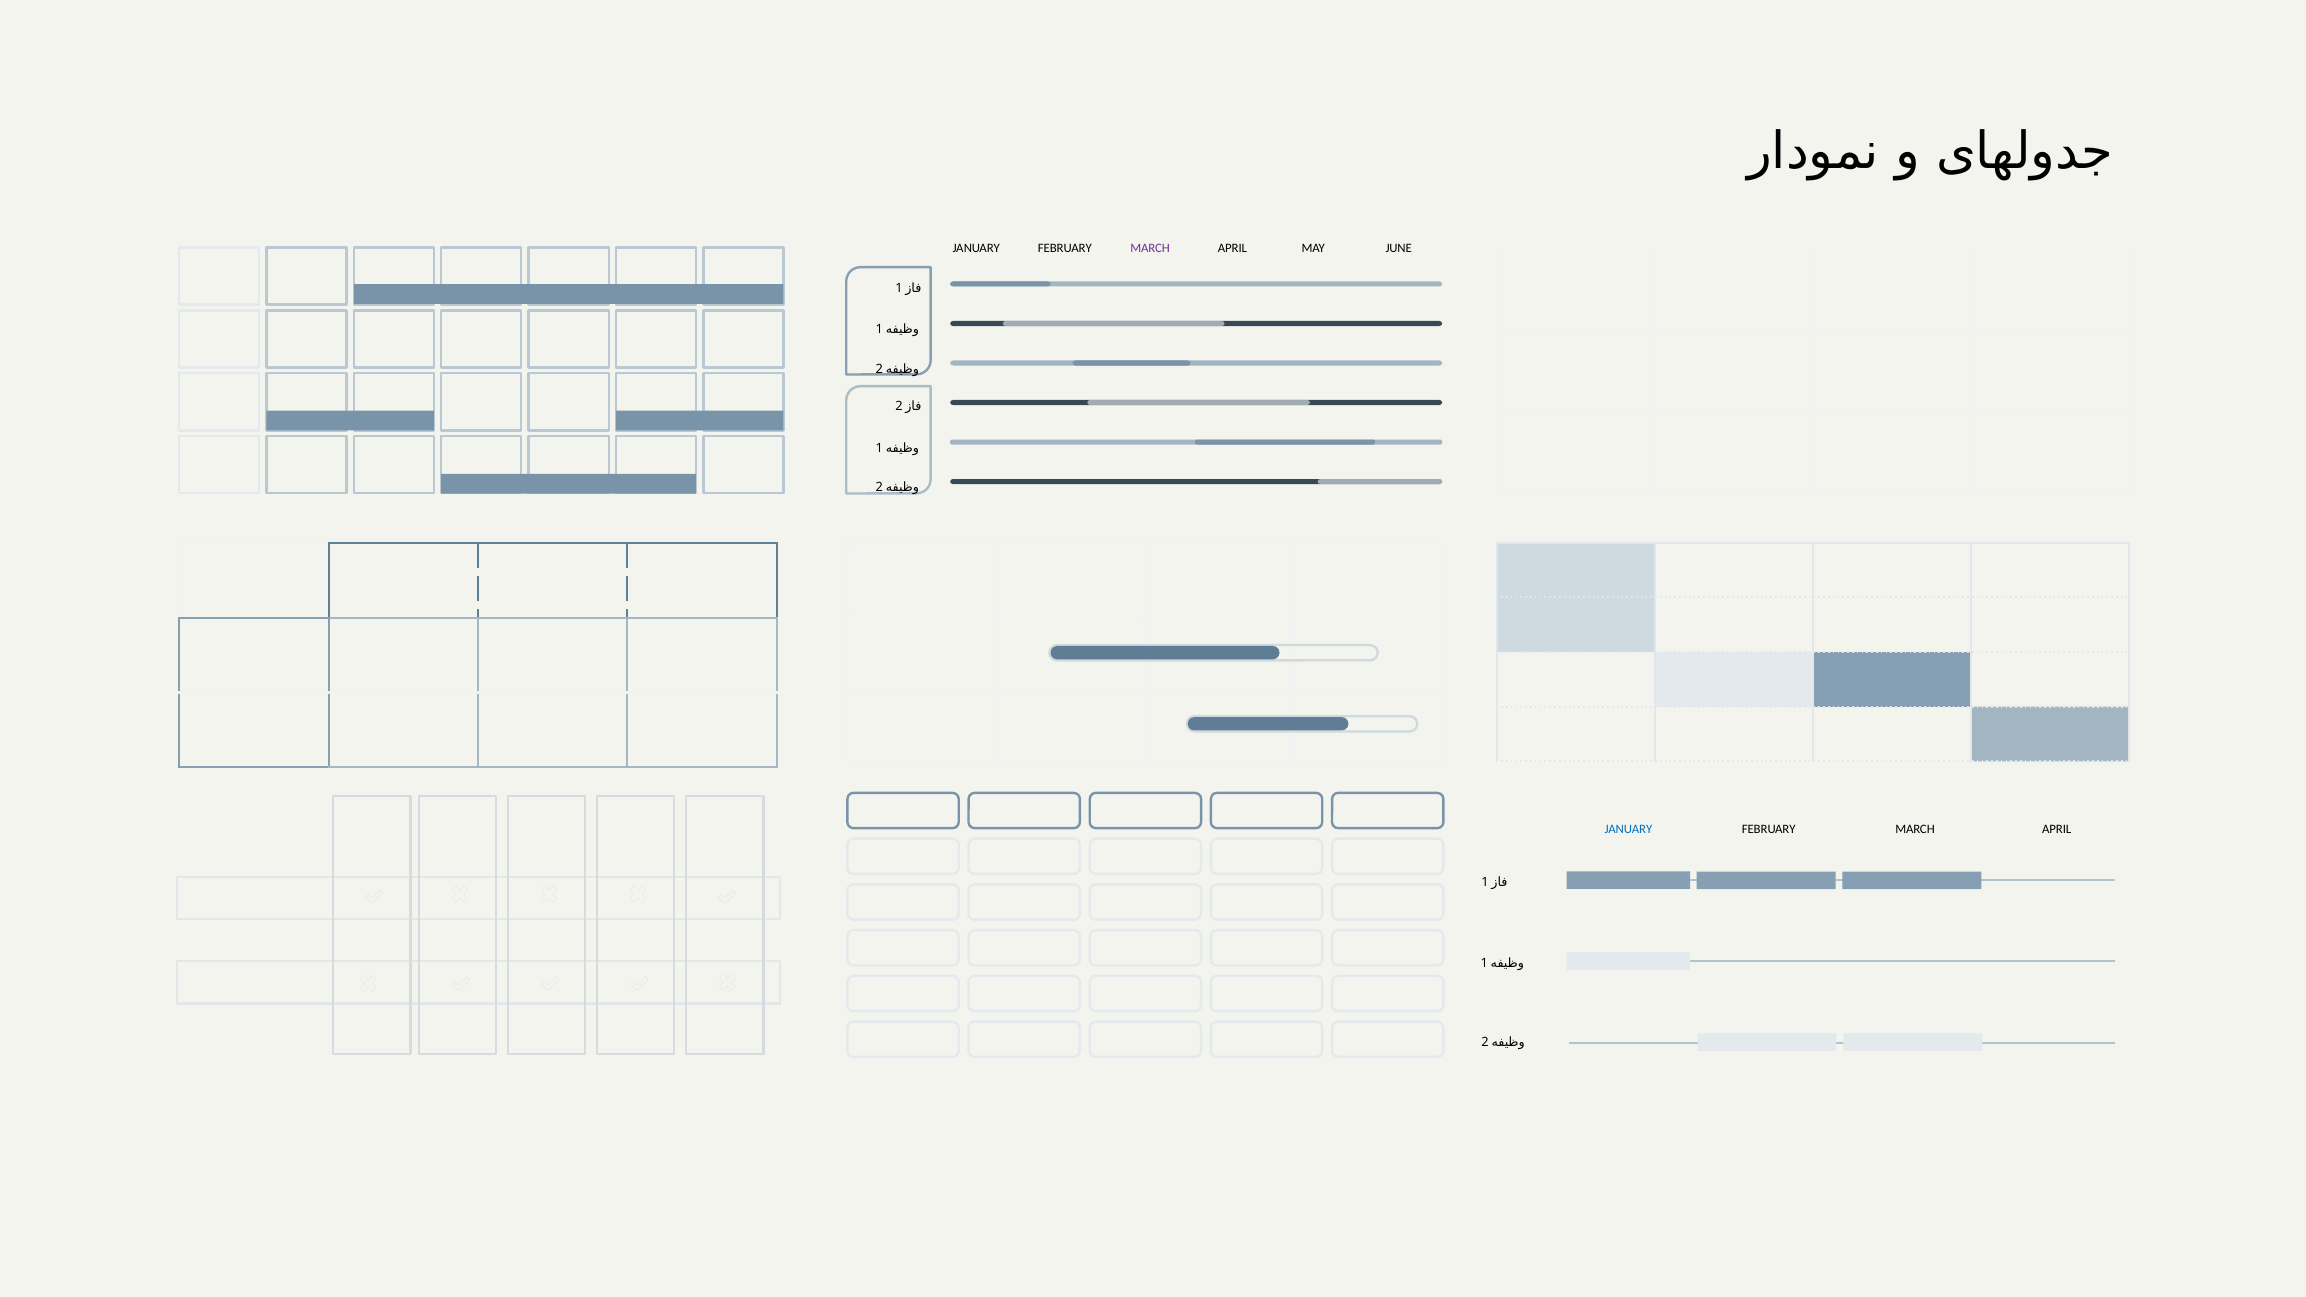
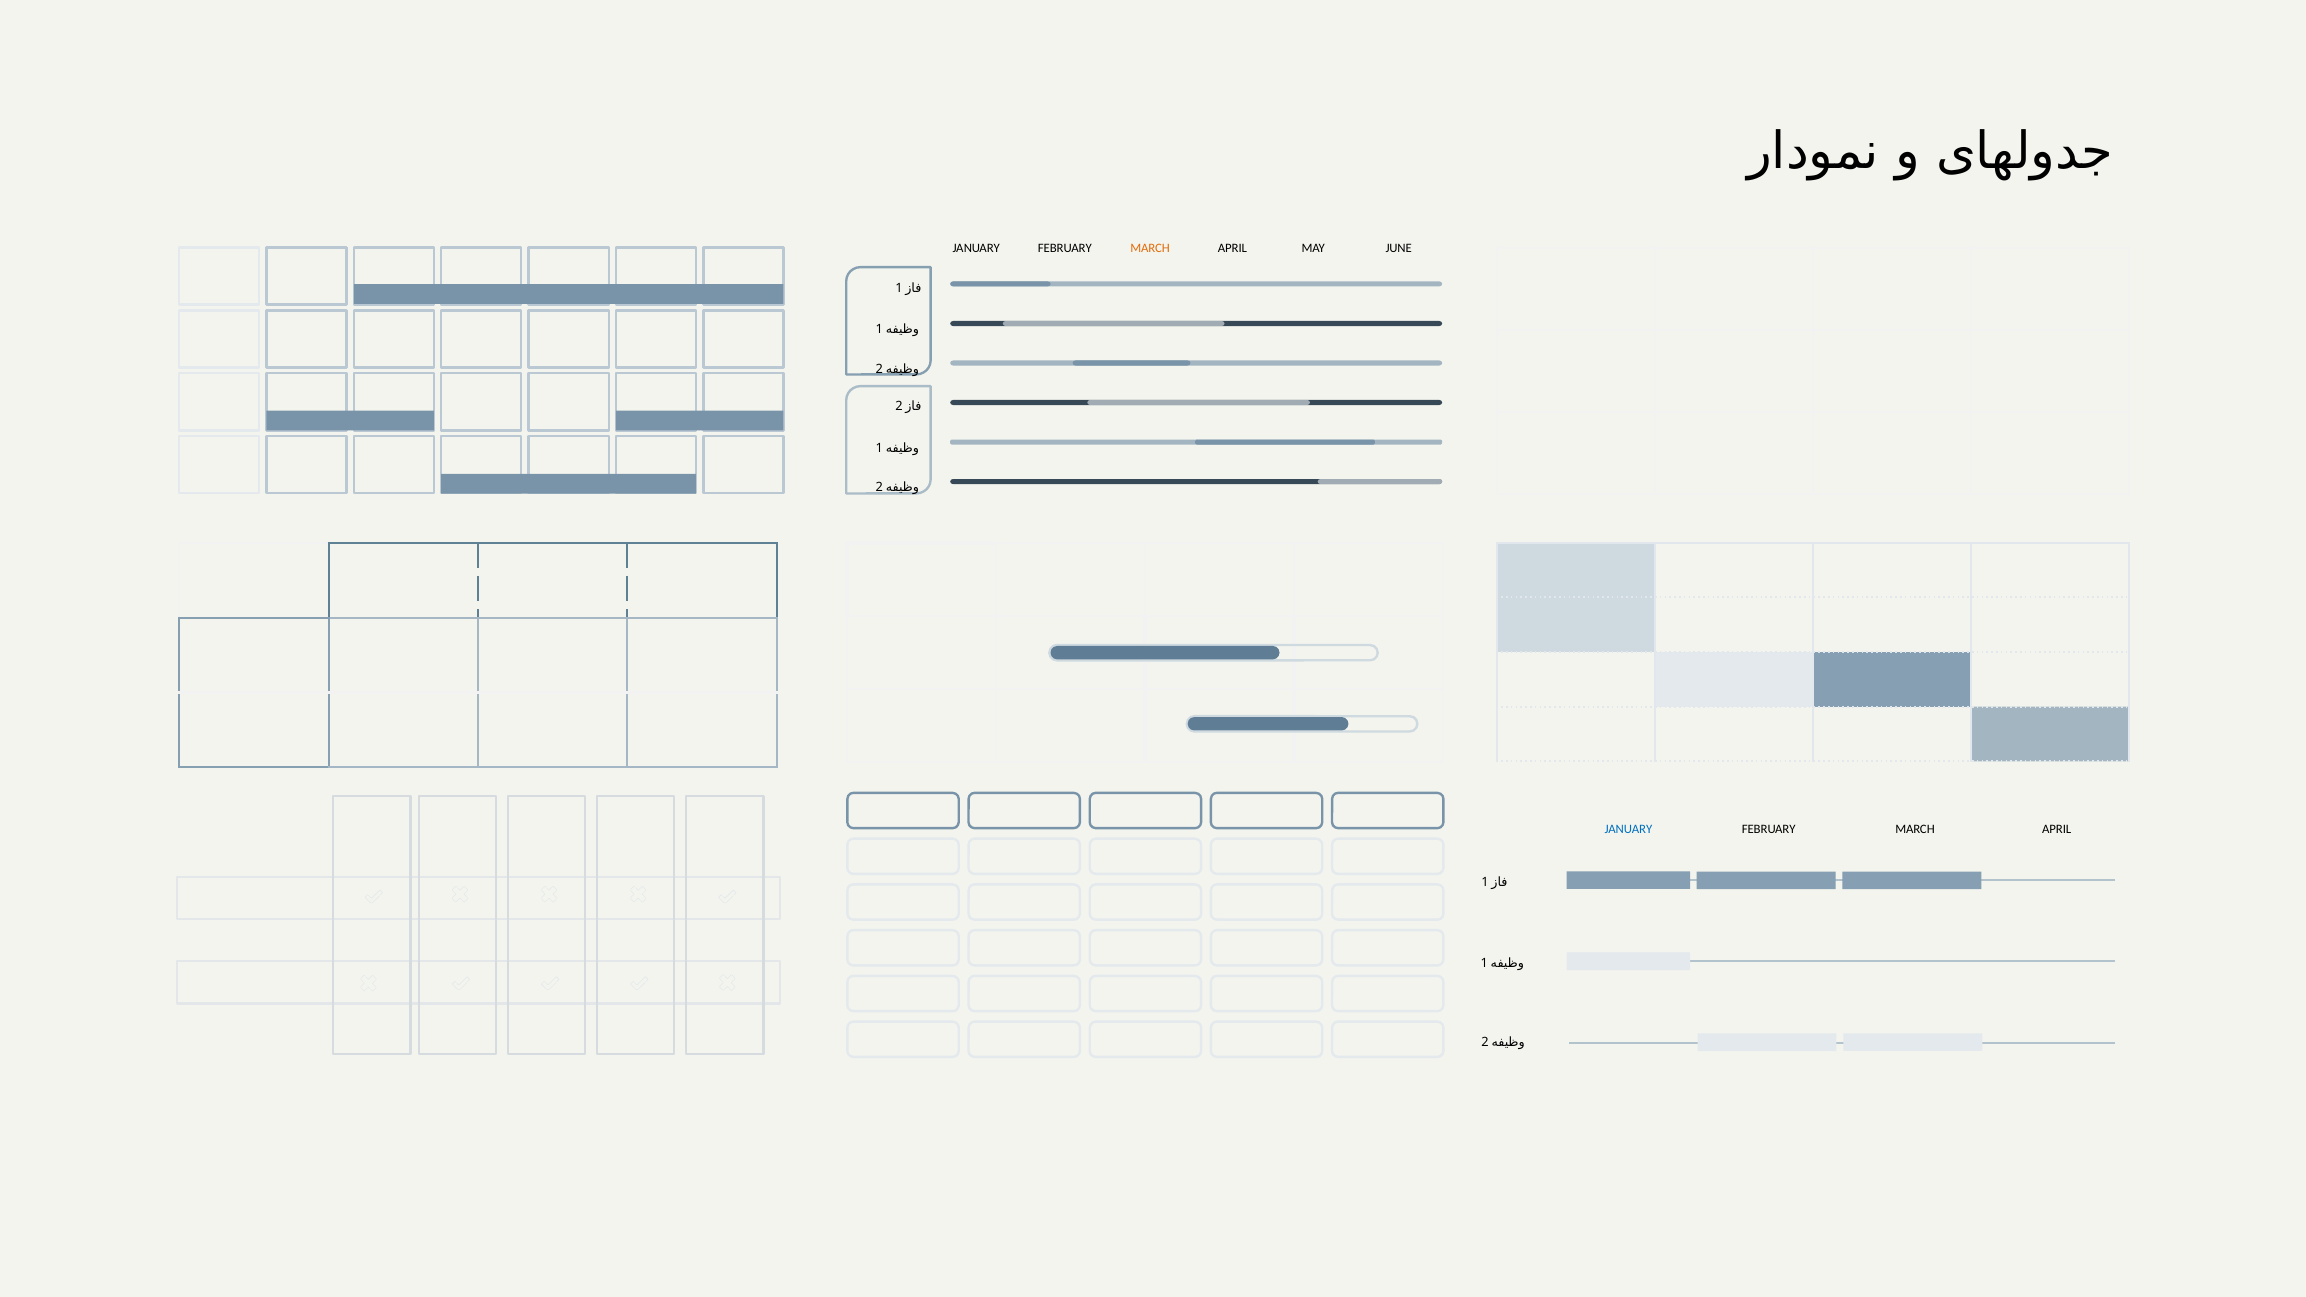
MARCH at (1150, 248) colour: purple -> orange
